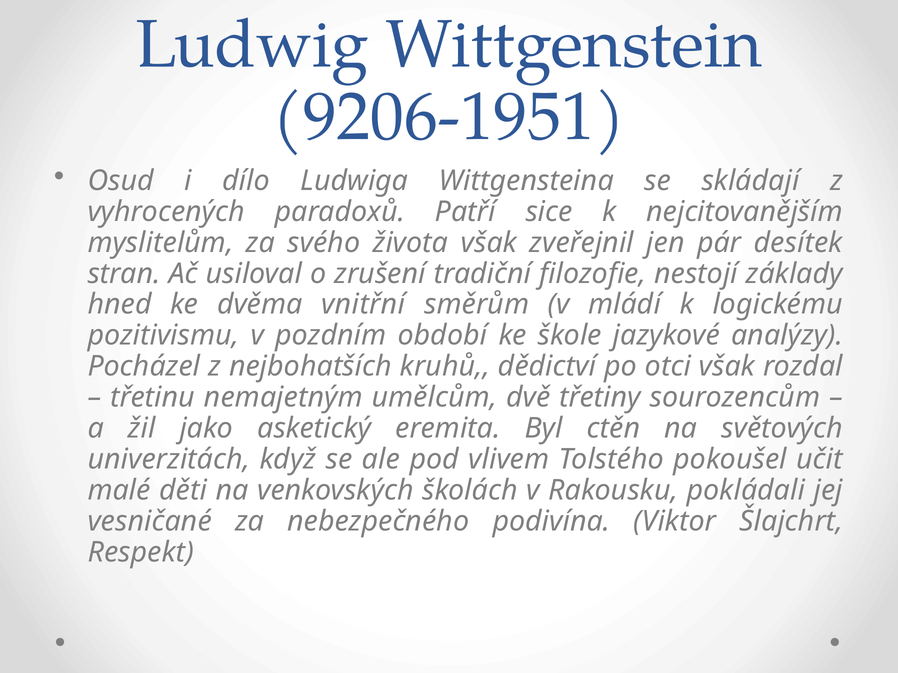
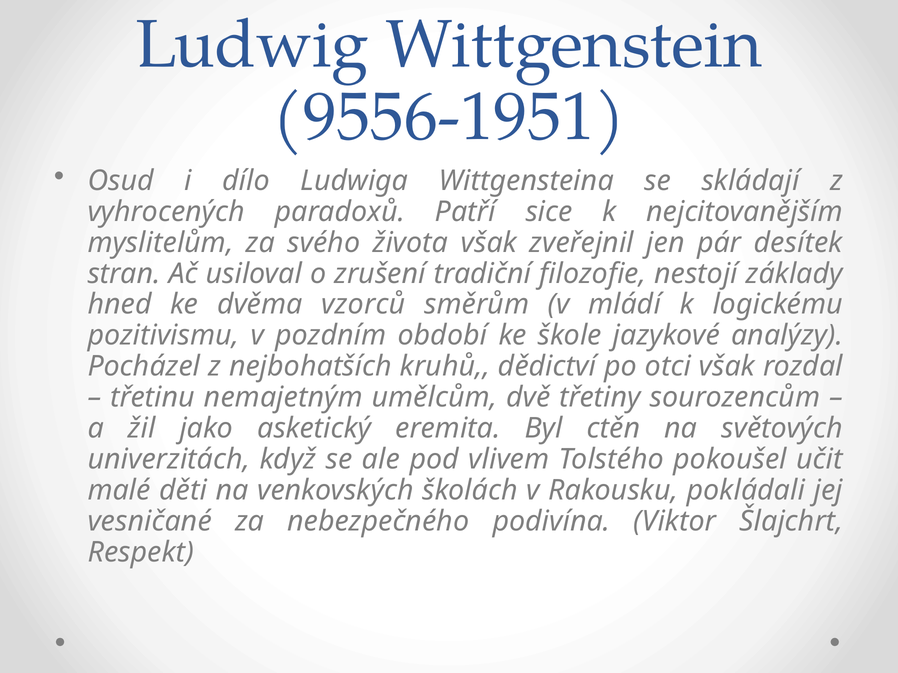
9206-1951: 9206-1951 -> 9556-1951
vnitřní: vnitřní -> vzorců
